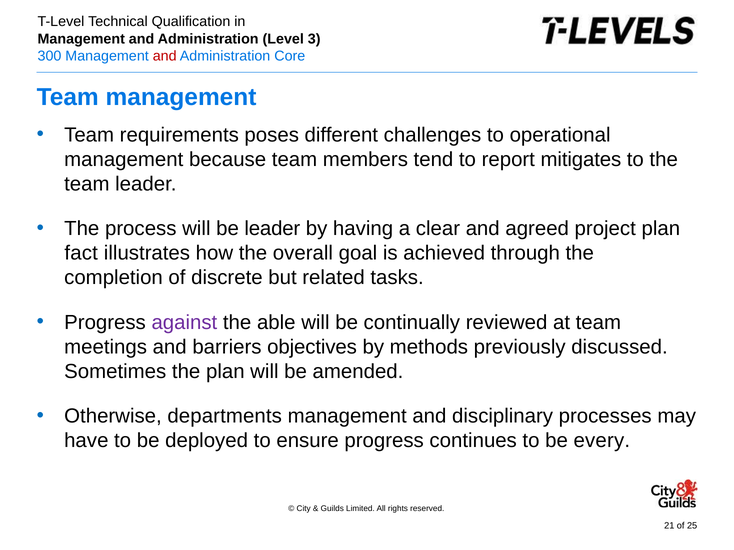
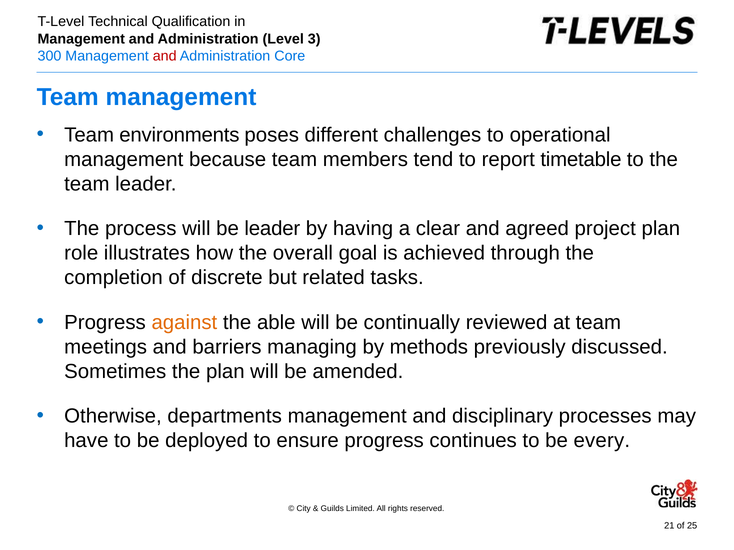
requirements: requirements -> environments
mitigates: mitigates -> timetable
fact: fact -> role
against colour: purple -> orange
objectives: objectives -> managing
